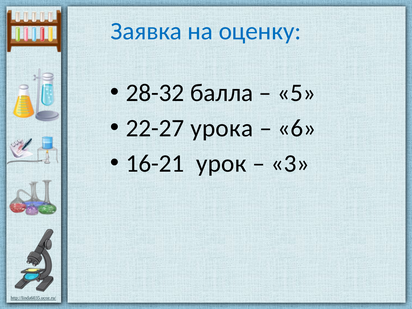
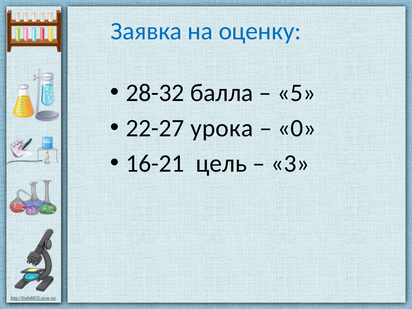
6: 6 -> 0
урок: урок -> цель
